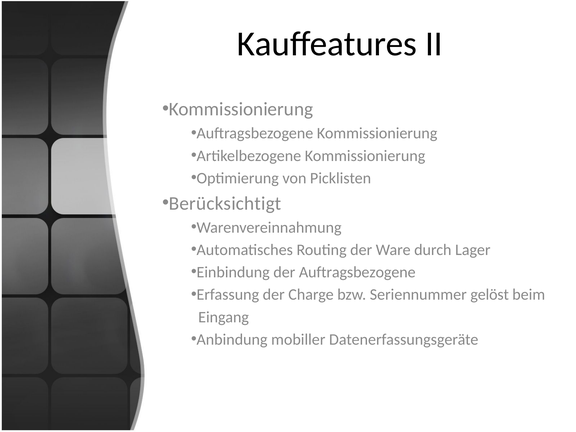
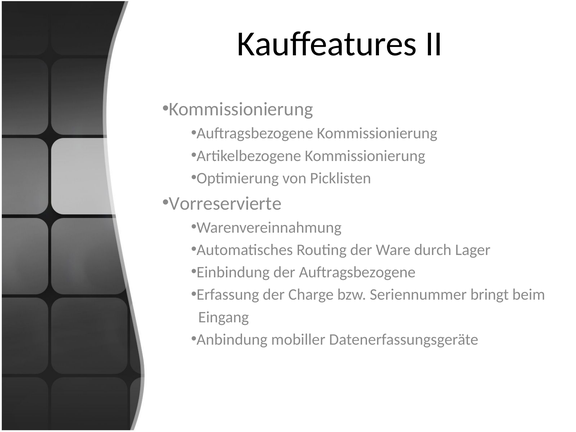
Berücksichtigt: Berücksichtigt -> Vorreservierte
gelöst: gelöst -> bringt
